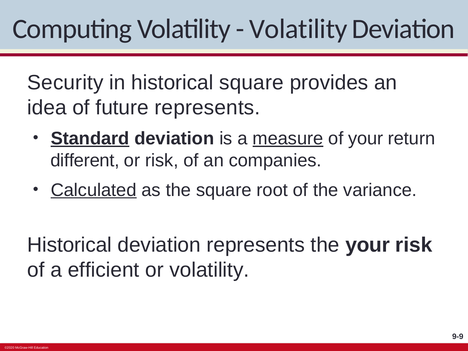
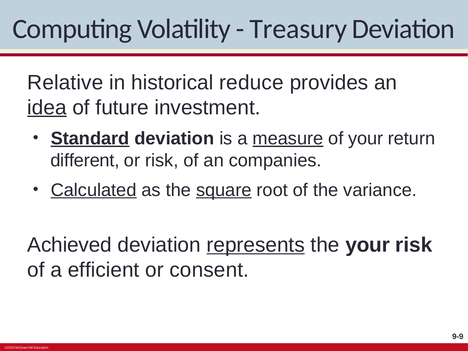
Volatility at (298, 29): Volatility -> Treasury
Security: Security -> Relative
historical square: square -> reduce
idea underline: none -> present
future represents: represents -> investment
square at (224, 190) underline: none -> present
Historical at (70, 245): Historical -> Achieved
represents at (256, 245) underline: none -> present
or volatility: volatility -> consent
